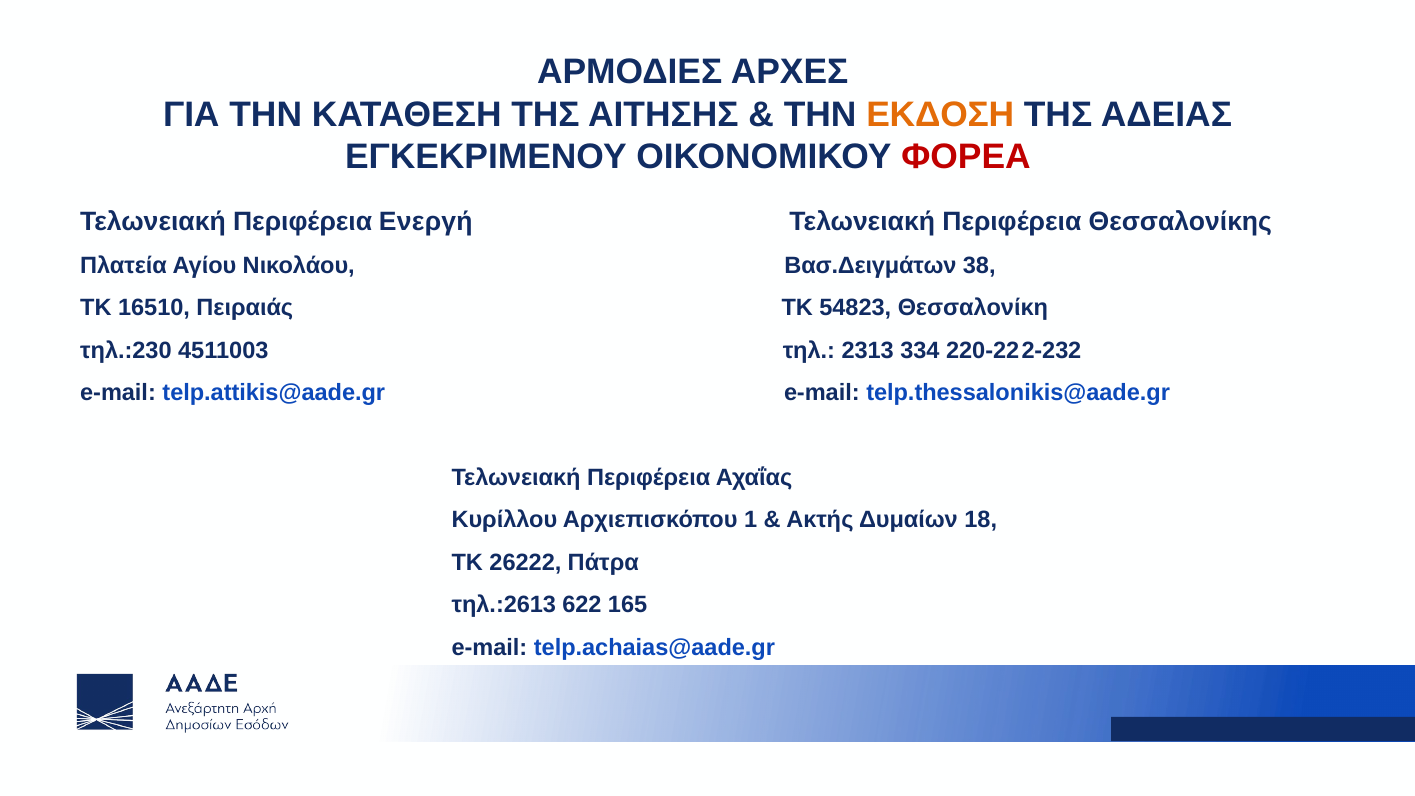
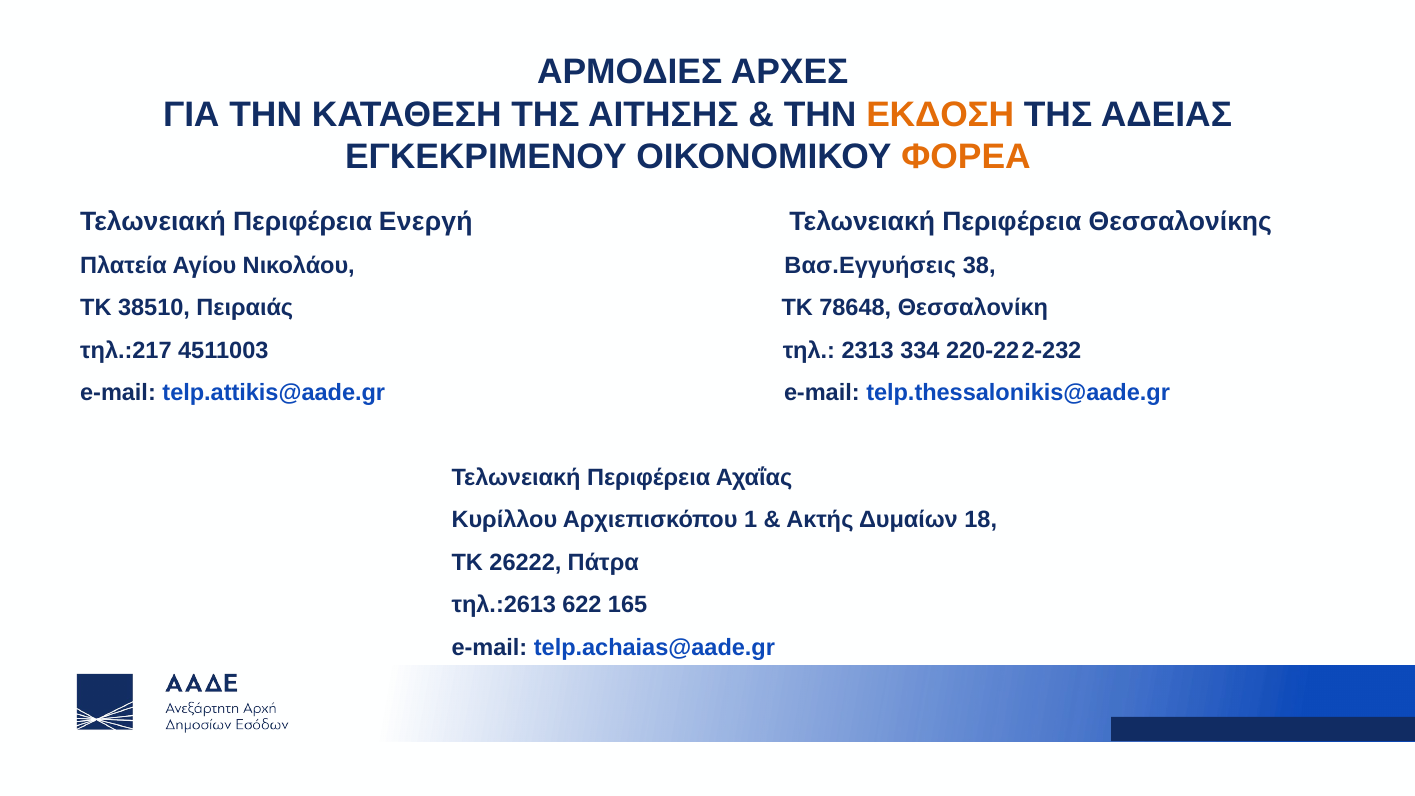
ΦΟΡΕΑ colour: red -> orange
Βασ.Δειγμάτων: Βασ.Δειγμάτων -> Βασ.Εγγυήσεις
16510: 16510 -> 38510
54823: 54823 -> 78648
τηλ.:230: τηλ.:230 -> τηλ.:217
